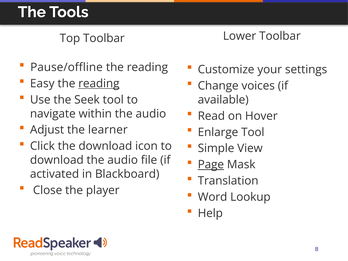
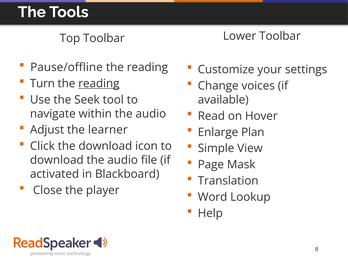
Easy: Easy -> Turn
Enlarge Tool: Tool -> Plan
Page underline: present -> none
